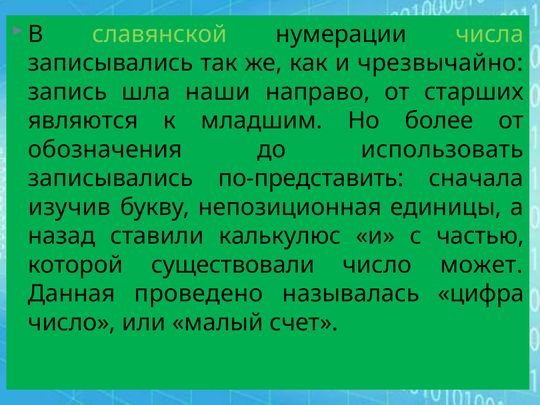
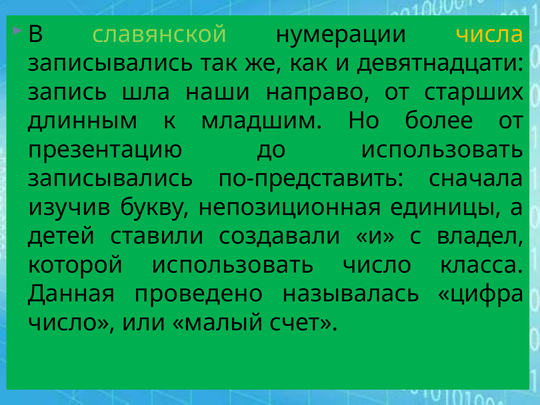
числа colour: light green -> yellow
чрезвычайно: чрезвычайно -> девятнадцати
являются: являются -> длинным
обозначения: обозначения -> презентацию
назад: назад -> детей
калькулюс: калькулюс -> создавали
частью: частью -> владел
которой существовали: существовали -> использовать
может: может -> класса
